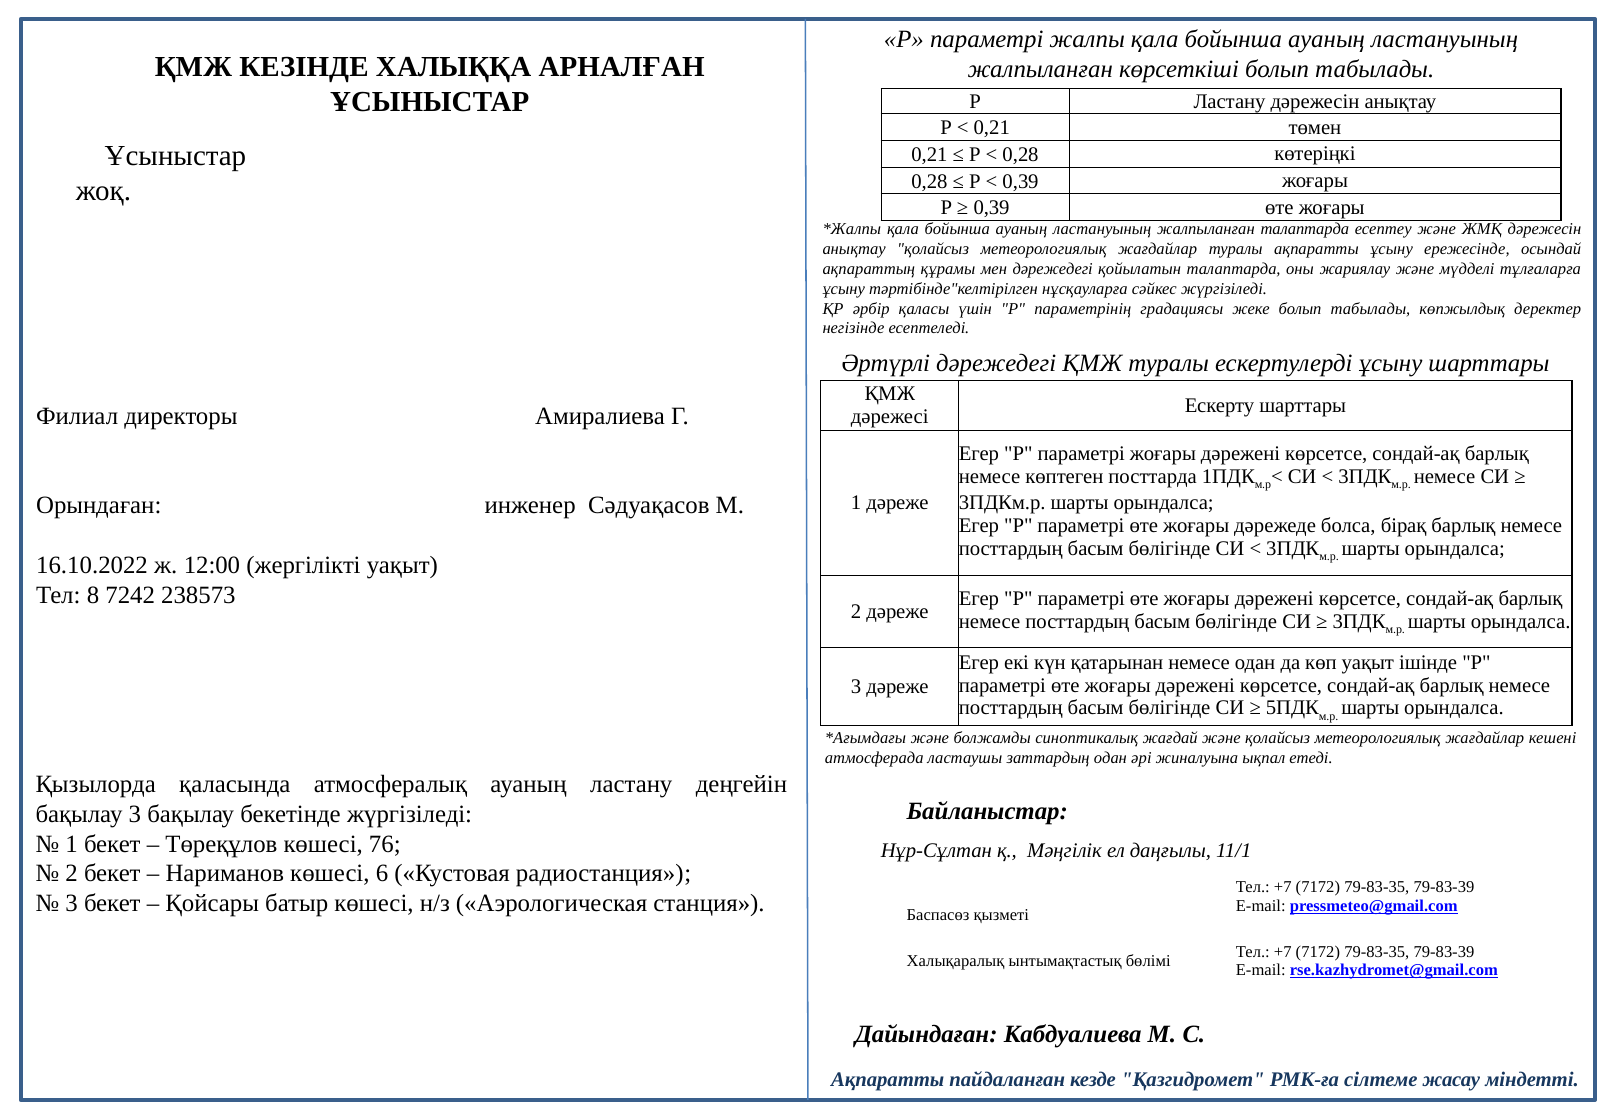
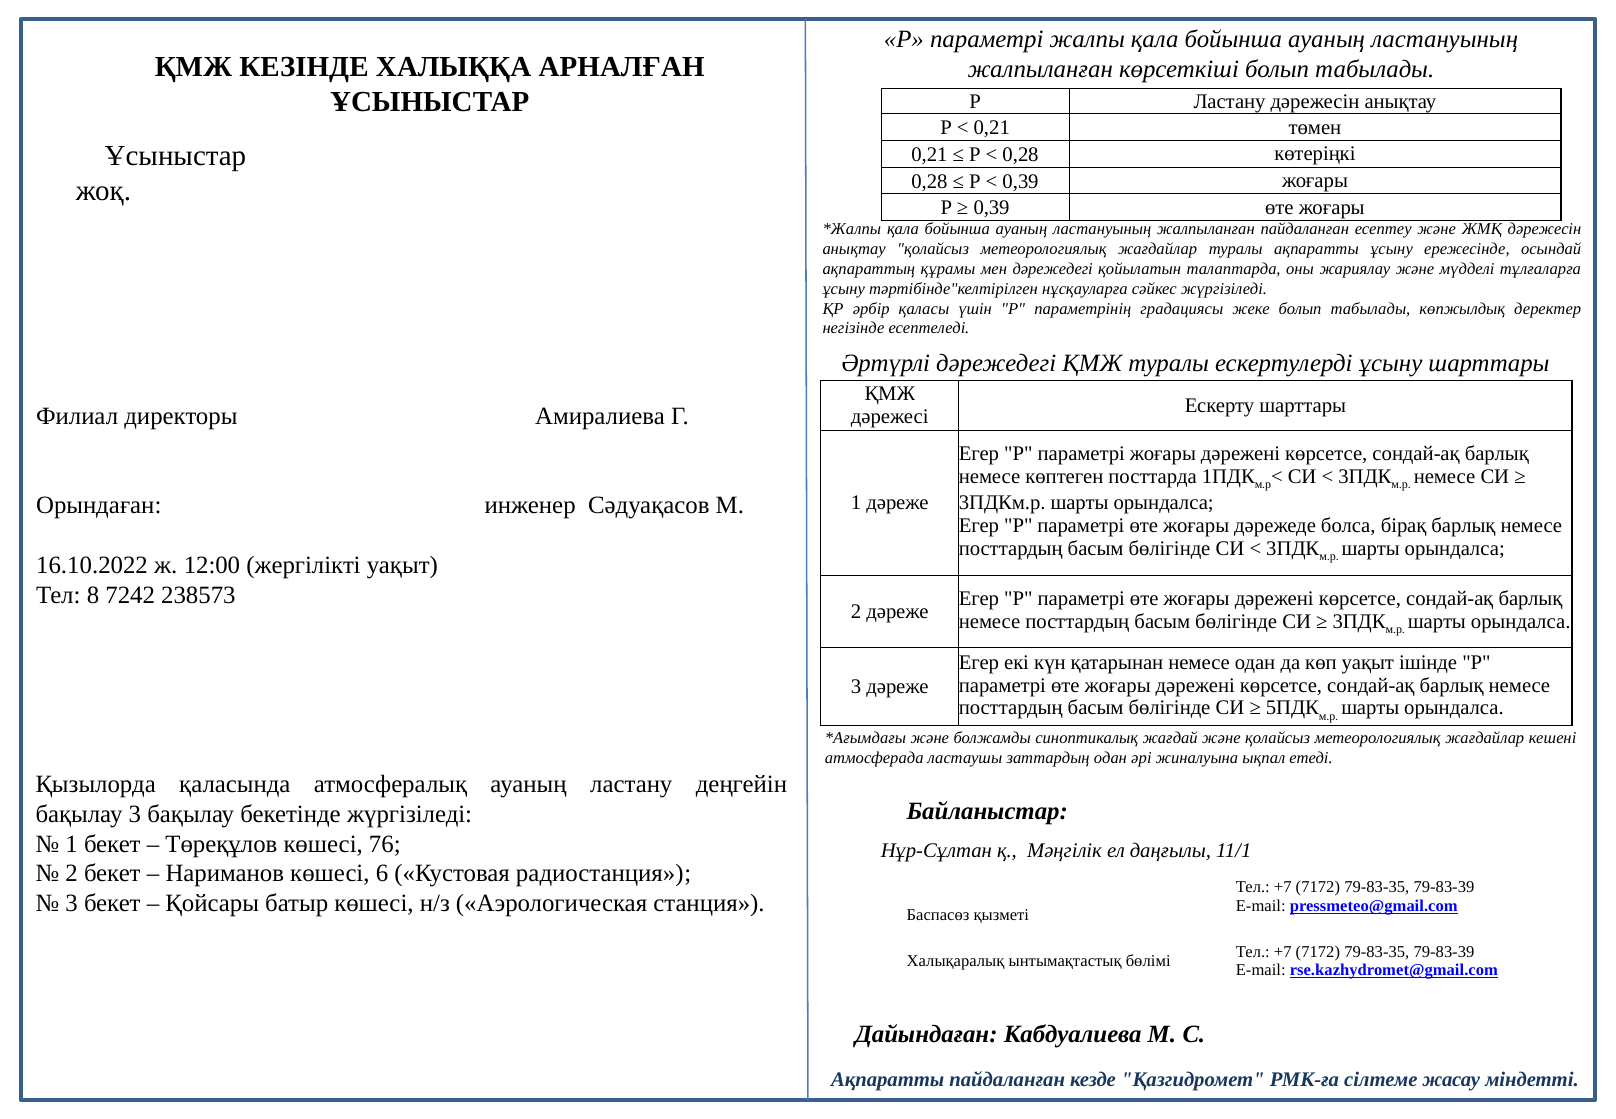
жалпыланған талаптарда: талаптарда -> пайдаланған
